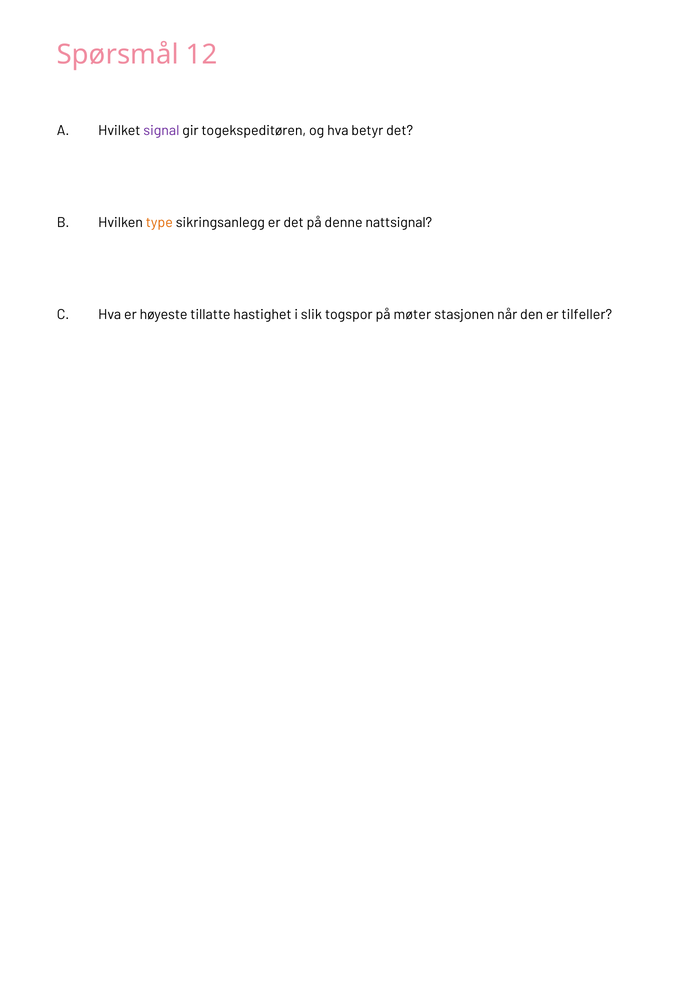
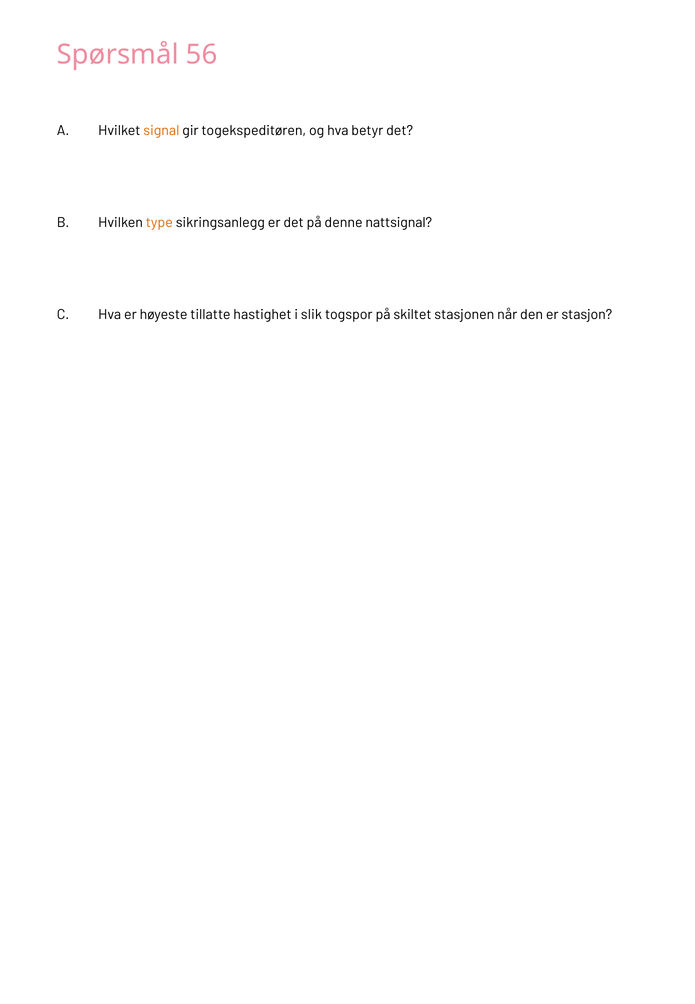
12: 12 -> 56
signal colour: purple -> orange
møter: møter -> skiltet
tilfeller: tilfeller -> stasjon
